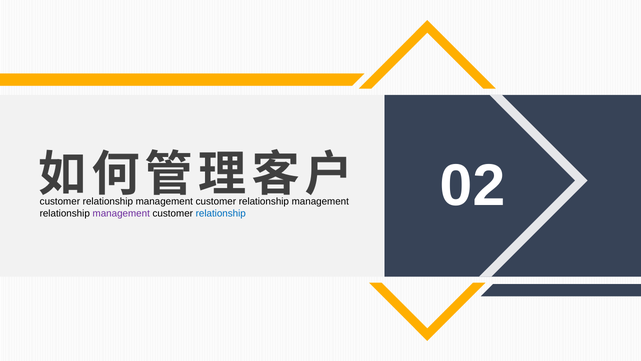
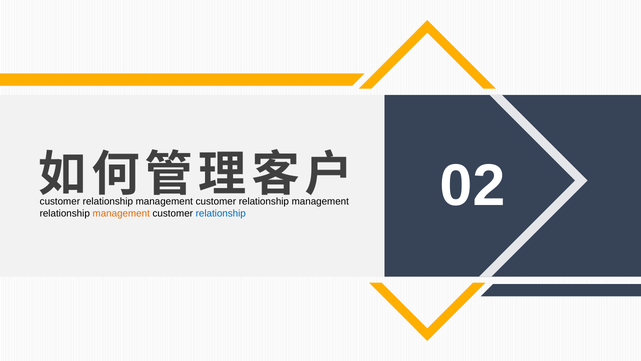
management at (121, 213) colour: purple -> orange
